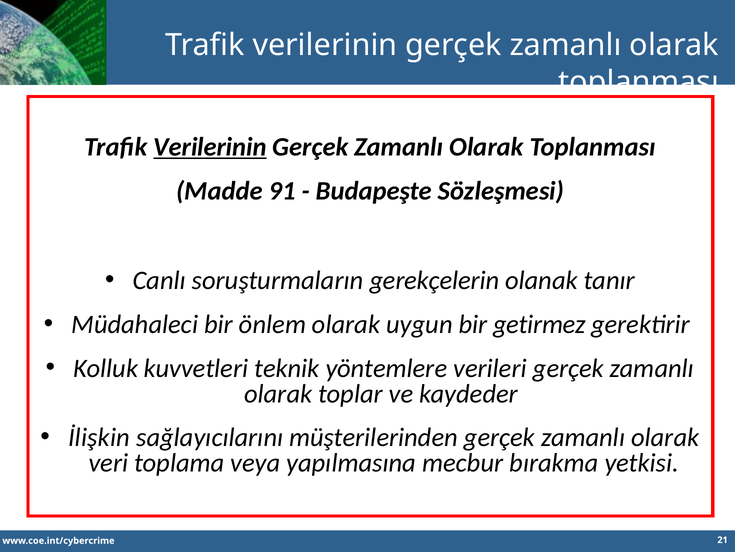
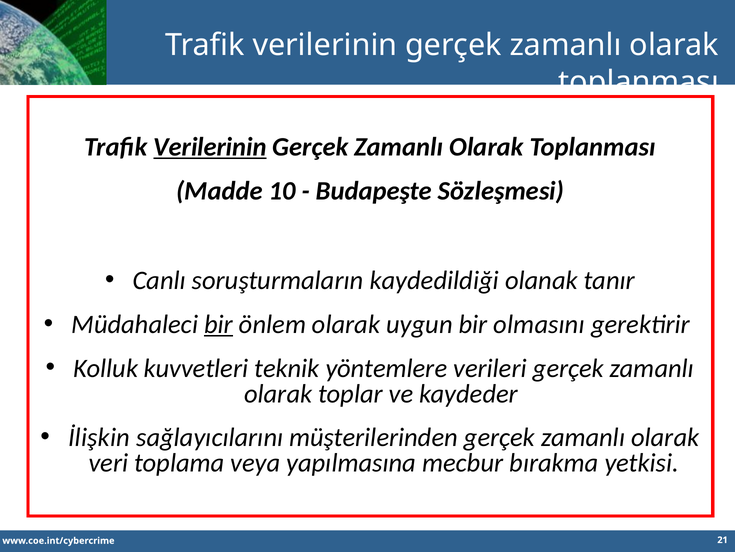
91: 91 -> 10
gerekçelerin: gerekçelerin -> kaydedildiği
bir at (219, 324) underline: none -> present
getirmez: getirmez -> olmasını
